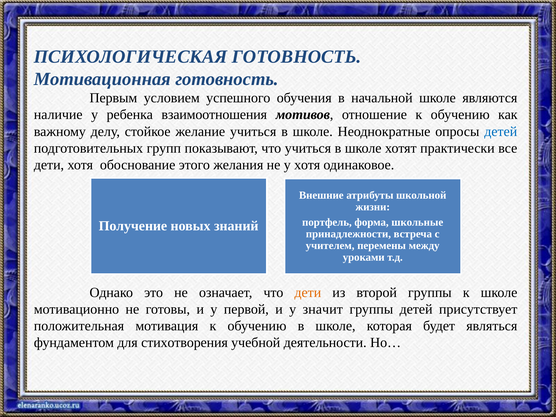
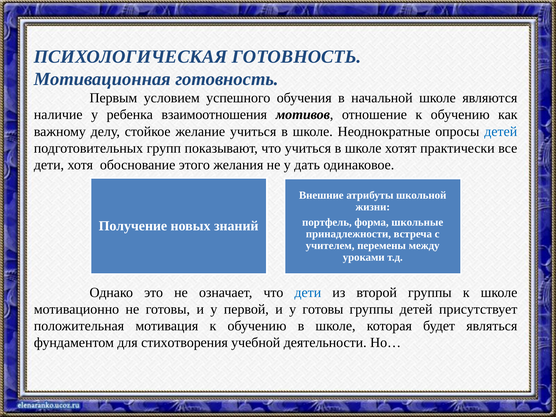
у хотя: хотя -> дать
дети at (308, 293) colour: orange -> blue
у значит: значит -> готовы
